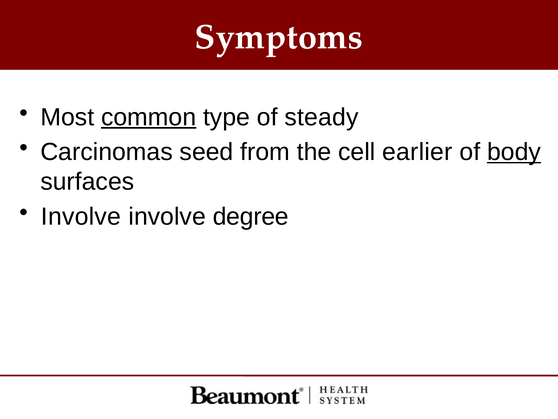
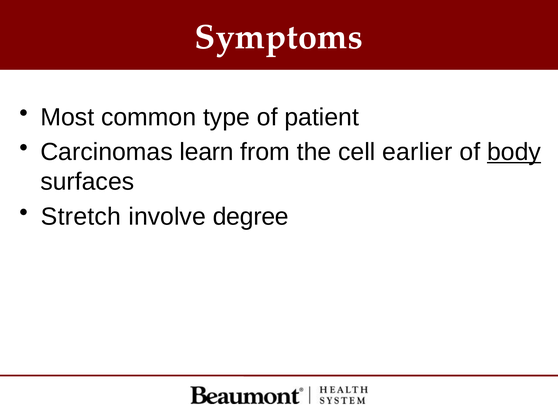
common underline: present -> none
steady: steady -> patient
seed: seed -> learn
Involve at (81, 216): Involve -> Stretch
